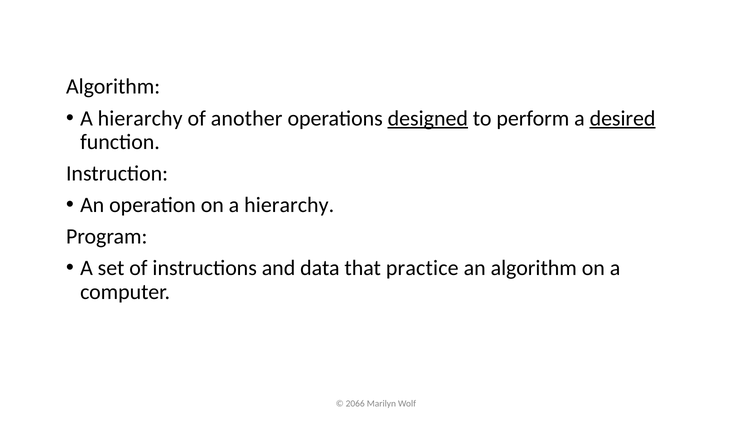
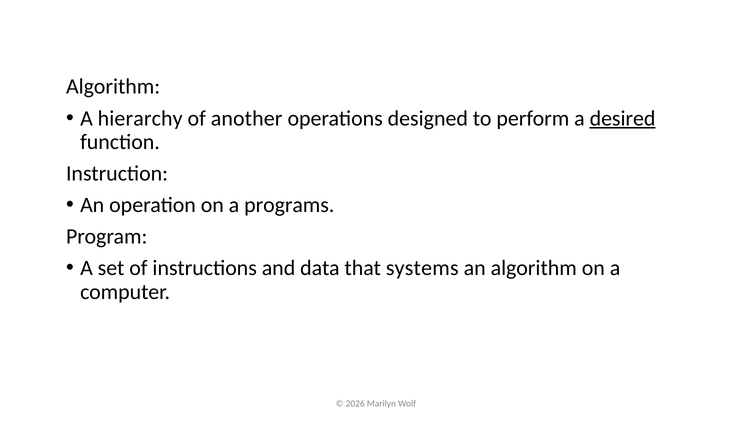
designed underline: present -> none
on a hierarchy: hierarchy -> programs
practice: practice -> systems
2066: 2066 -> 2026
